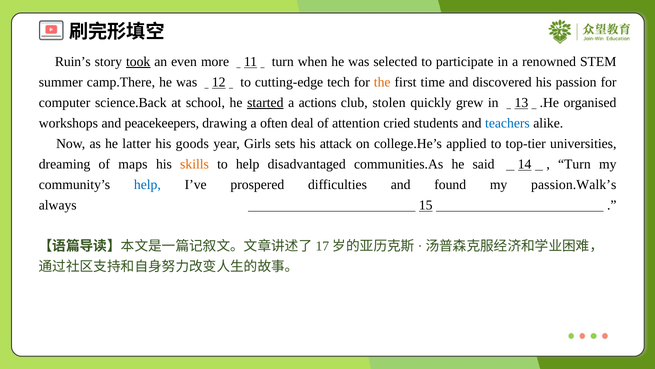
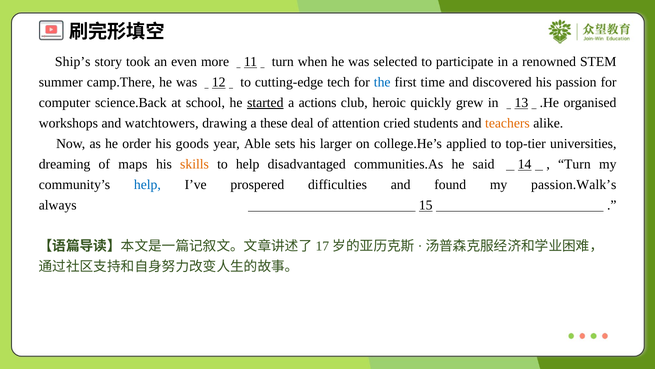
Ruin’s: Ruin’s -> Ship’s
took underline: present -> none
the colour: orange -> blue
stolen: stolen -> heroic
peacekeepers: peacekeepers -> watchtowers
often: often -> these
teachers colour: blue -> orange
latter: latter -> order
Girls: Girls -> Able
attack: attack -> larger
